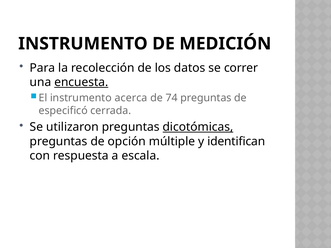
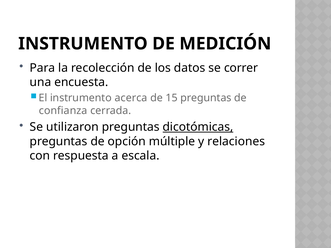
encuesta underline: present -> none
74: 74 -> 15
especificó: especificó -> confianza
identifican: identifican -> relaciones
